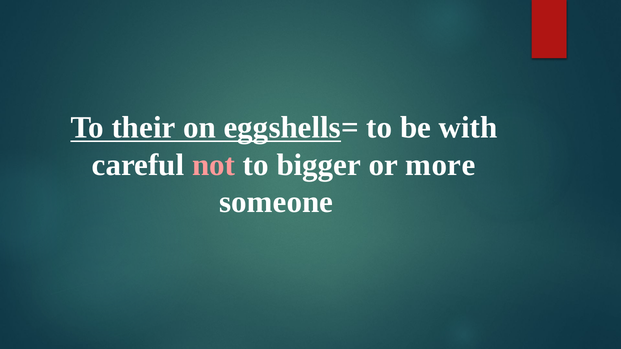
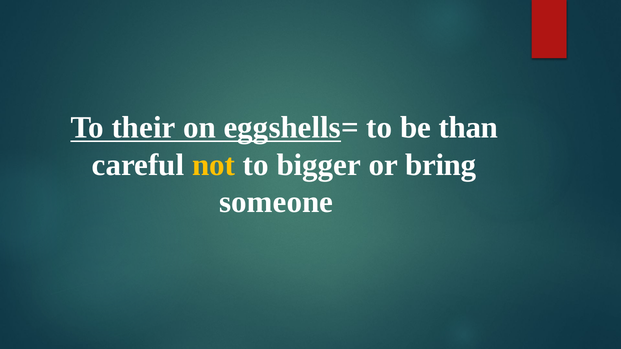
with: with -> than
not colour: pink -> yellow
more: more -> bring
